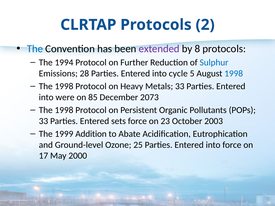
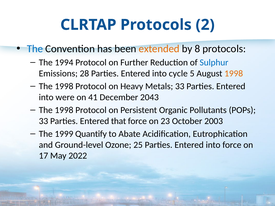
extended colour: purple -> orange
1998 at (234, 73) colour: blue -> orange
85: 85 -> 41
2073: 2073 -> 2043
sets: sets -> that
Addition: Addition -> Quantify
2000: 2000 -> 2022
